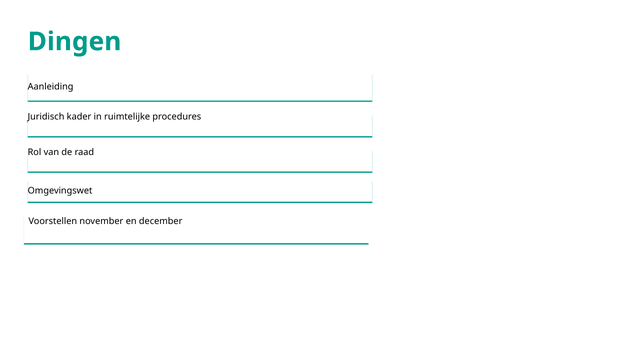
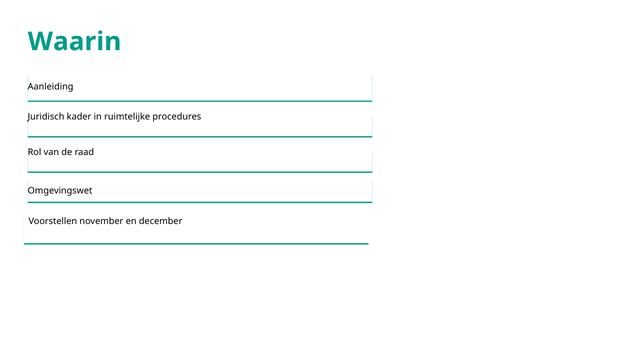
Dingen: Dingen -> Waarin
